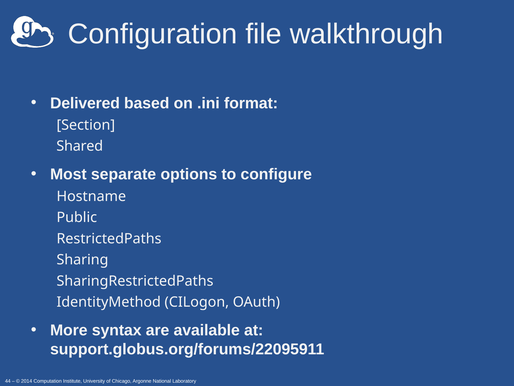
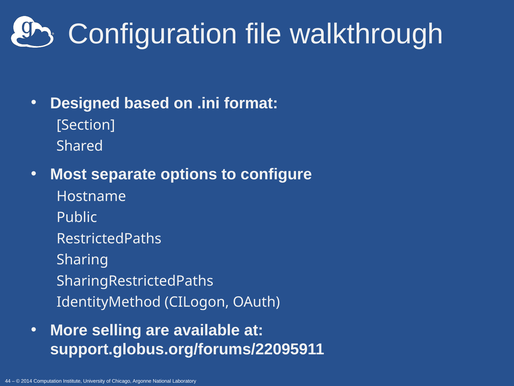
Delivered: Delivered -> Designed
syntax: syntax -> selling
